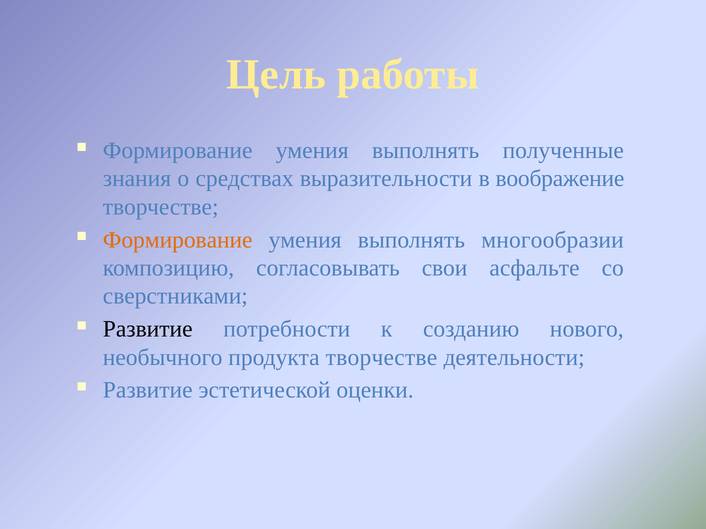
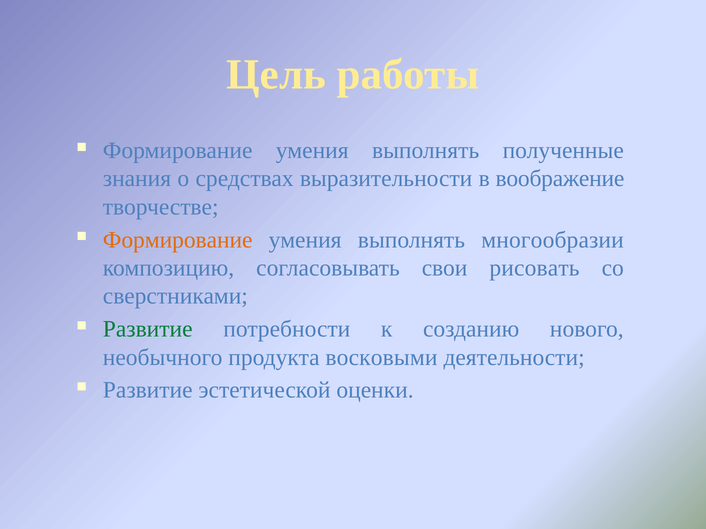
асфальте: асфальте -> рисовать
Развитие at (148, 329) colour: black -> green
продукта творчестве: творчестве -> восковыми
